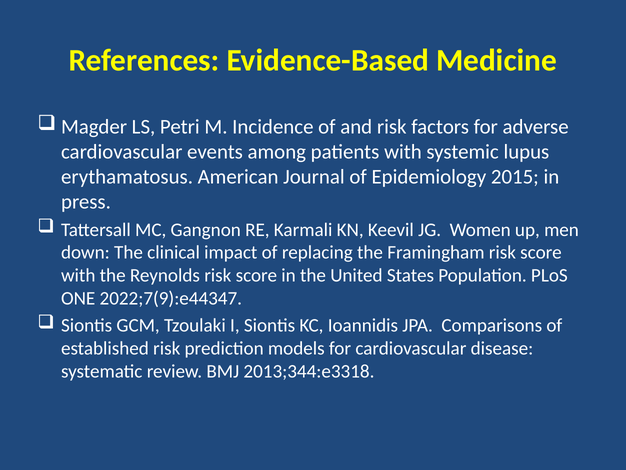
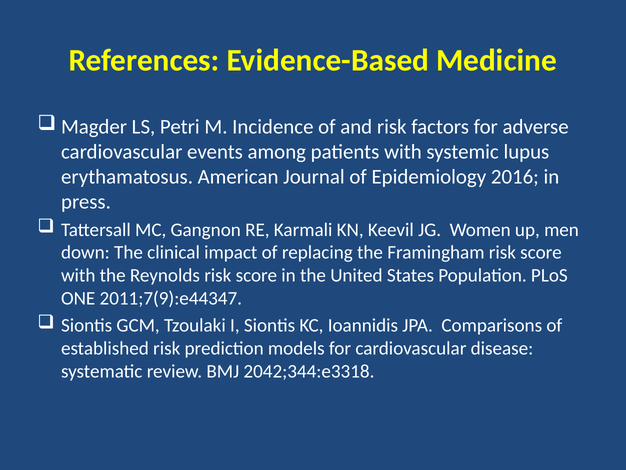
2015: 2015 -> 2016
2022;7(9):e44347: 2022;7(9):e44347 -> 2011;7(9):e44347
2013;344:e3318: 2013;344:e3318 -> 2042;344:e3318
